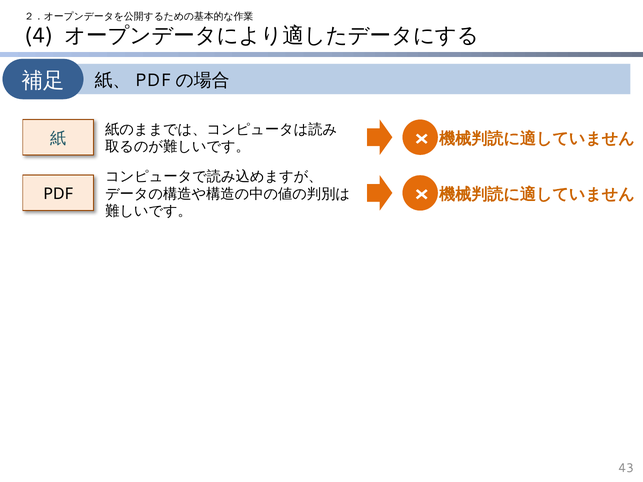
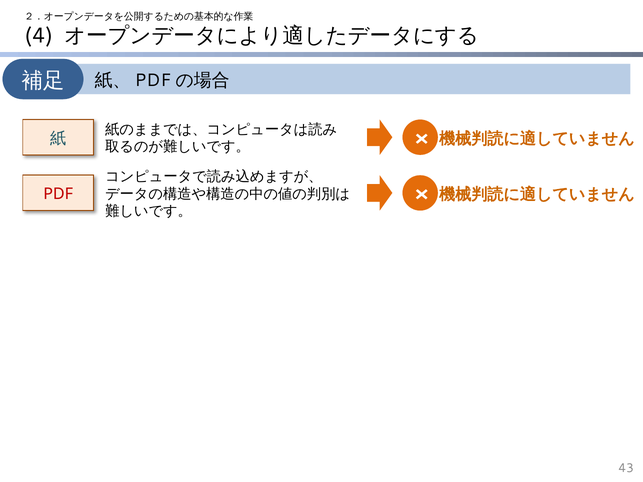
PDF colour: black -> red
